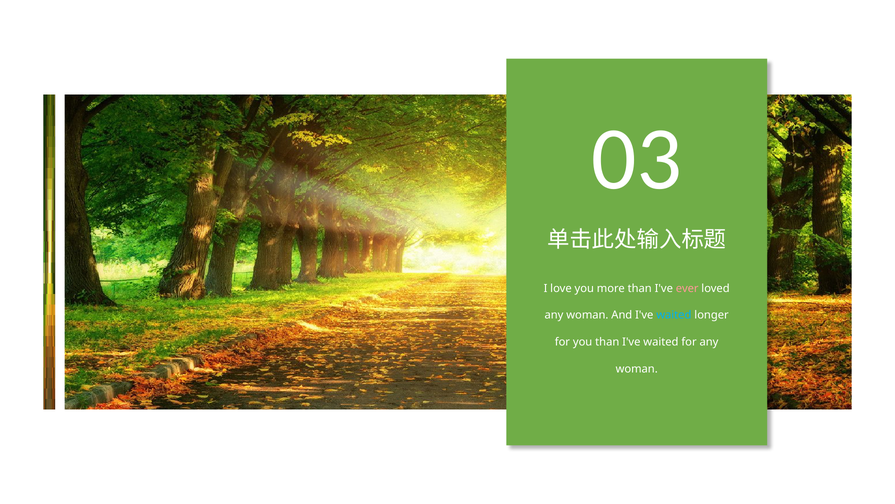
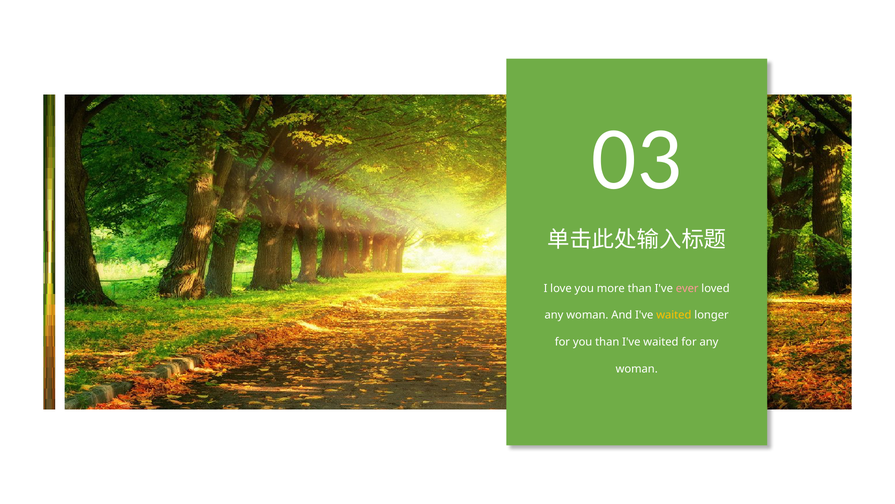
waited at (674, 315) colour: light blue -> yellow
